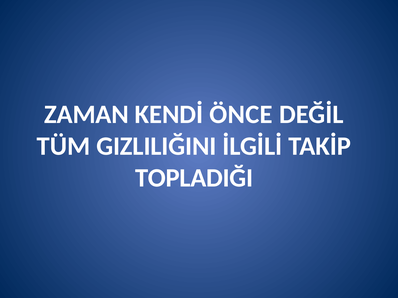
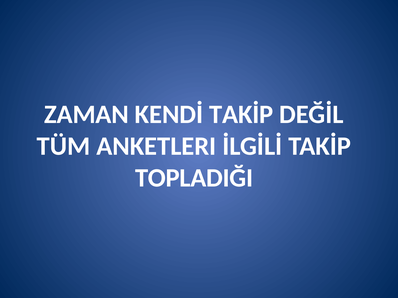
KENDİ ÖNCE: ÖNCE -> TAKİP
GIZLILIĞINI: GIZLILIĞINI -> ANKETLERI
